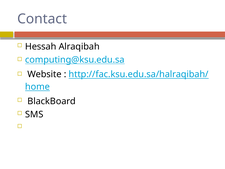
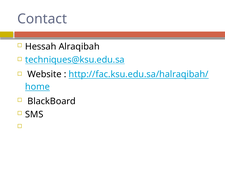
computing@ksu.edu.sa: computing@ksu.edu.sa -> techniques@ksu.edu.sa
